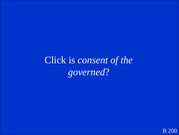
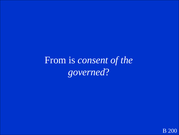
Click: Click -> From
